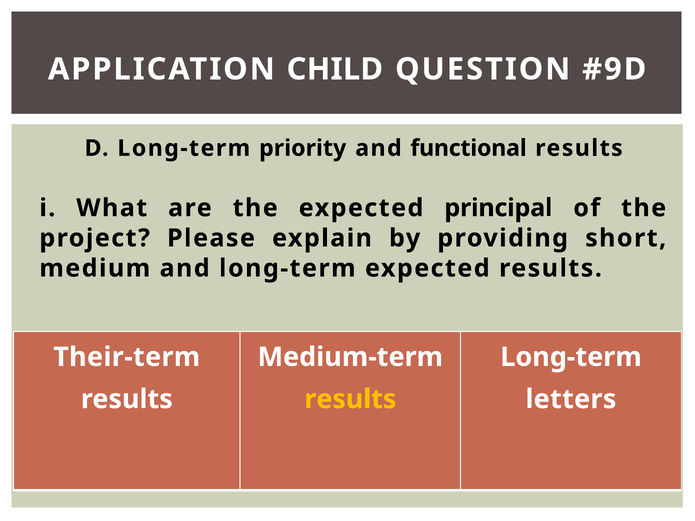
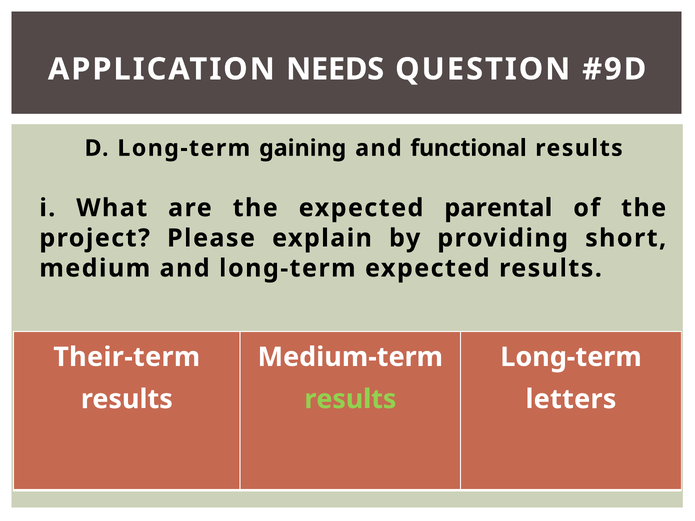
CHILD: CHILD -> NEEDS
priority: priority -> gaining
principal: principal -> parental
results at (350, 399) colour: yellow -> light green
